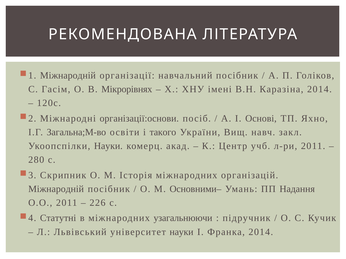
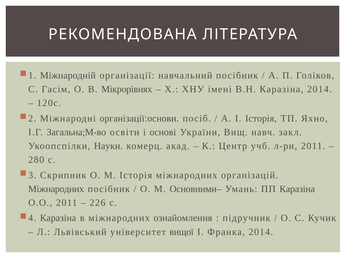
І Основі: Основі -> Історія
такого: такого -> основі
Міжнародній at (56, 189): Міжнародній -> Міжнародних
ПП Надання: Надання -> Каразіна
Статутні at (58, 218): Статутні -> Каразіна
узагальнюючи: узагальнюючи -> ознайомлення
університет науки: науки -> вищої
